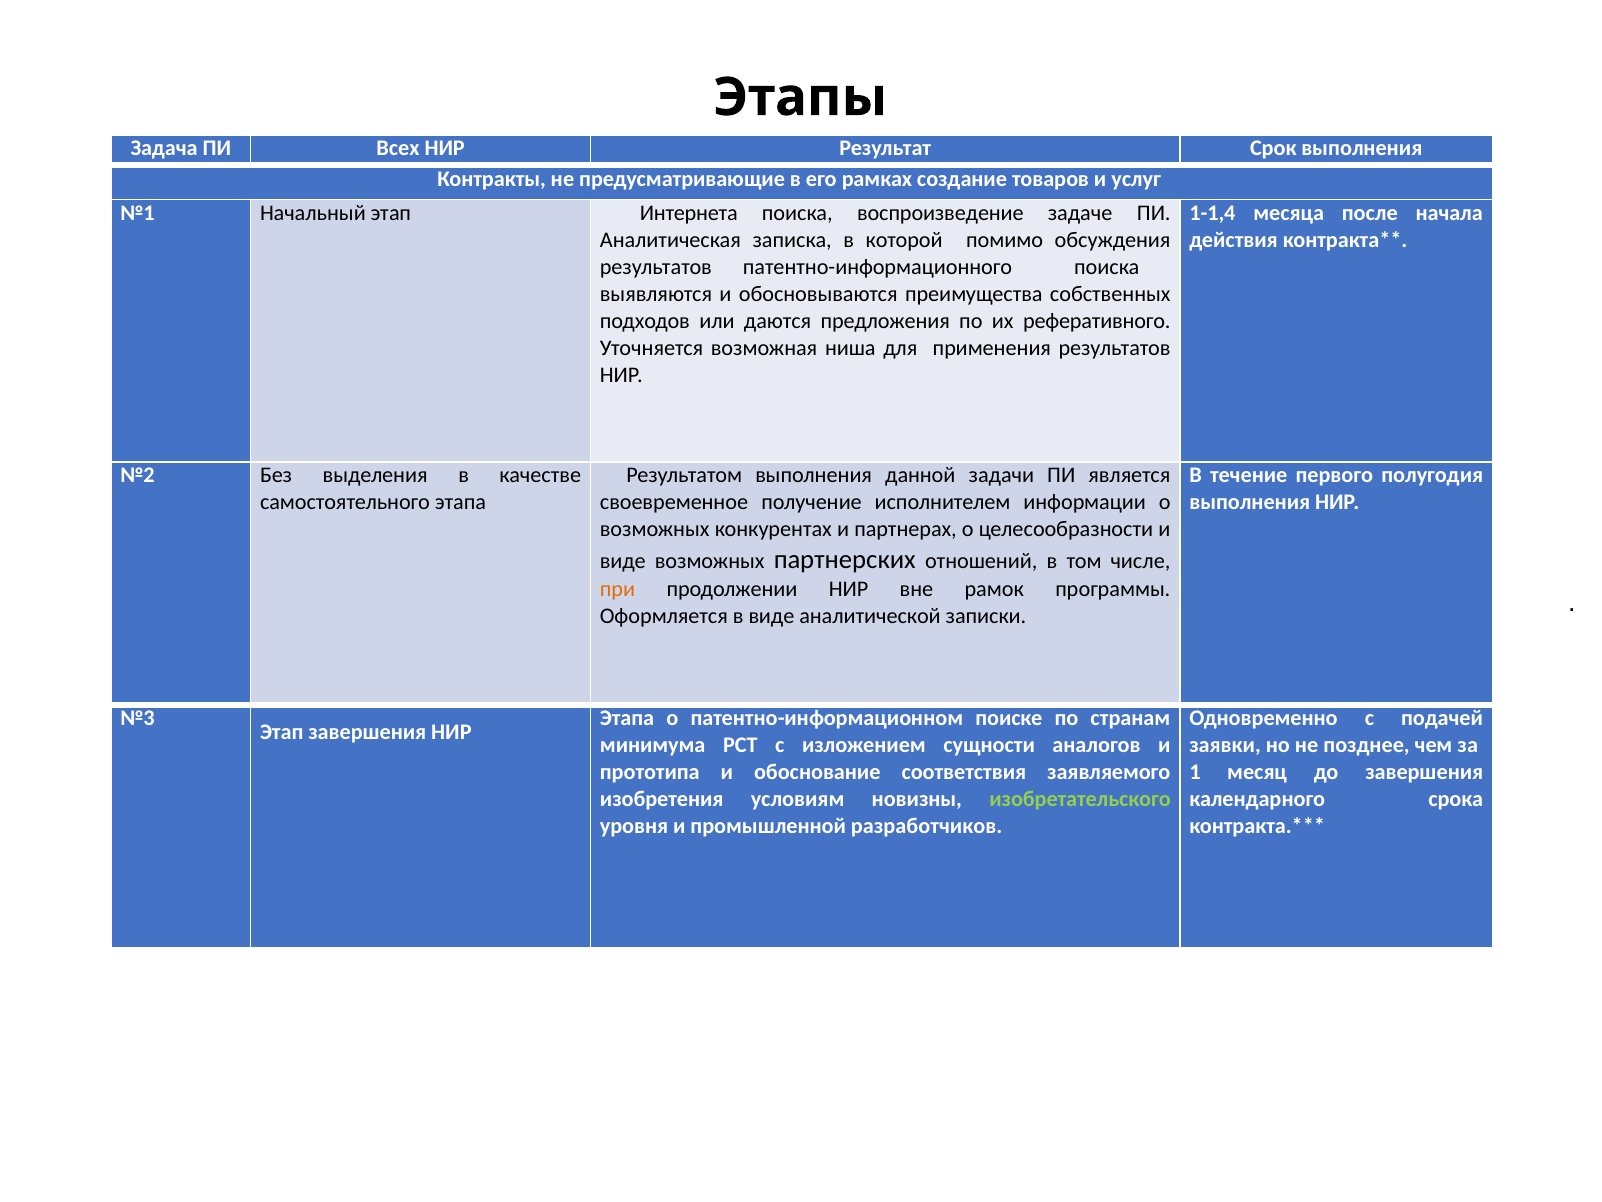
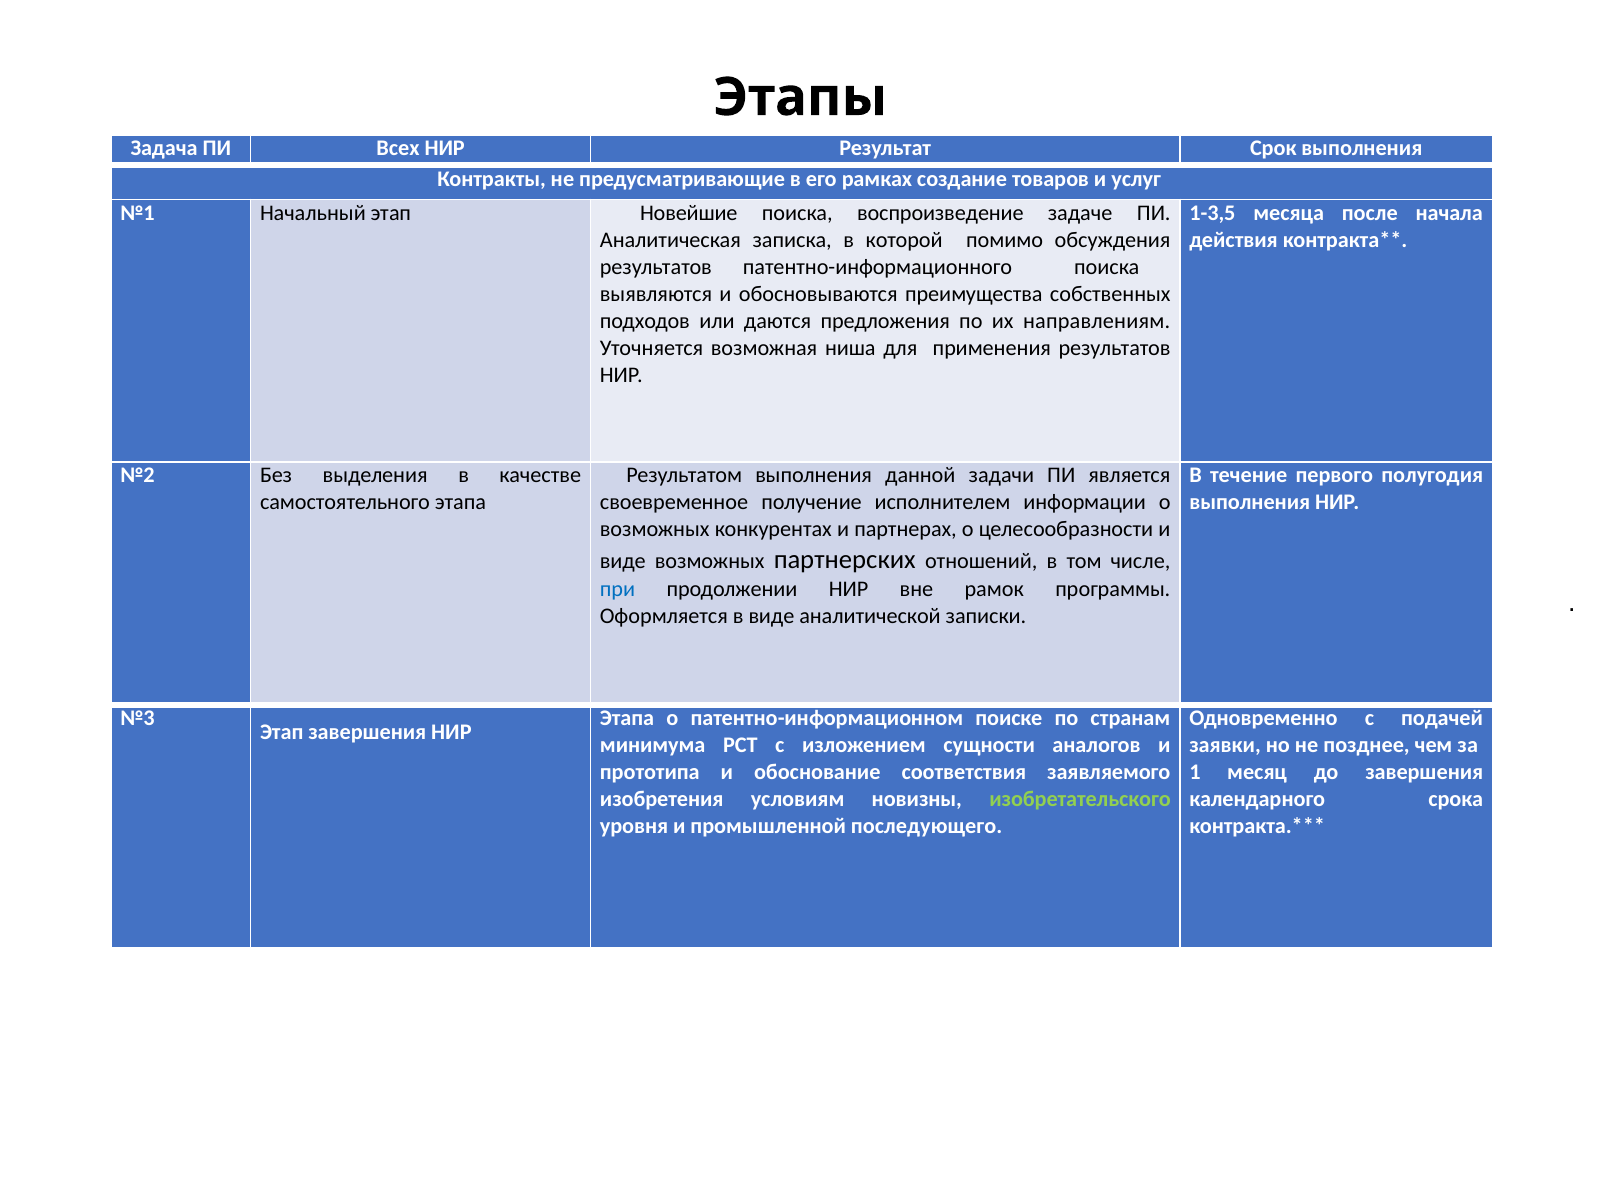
Интернета: Интернета -> Новейшие
1-1,4: 1-1,4 -> 1-3,5
реферативного: реферативного -> направлениям
при colour: orange -> blue
разработчиков: разработчиков -> последующего
